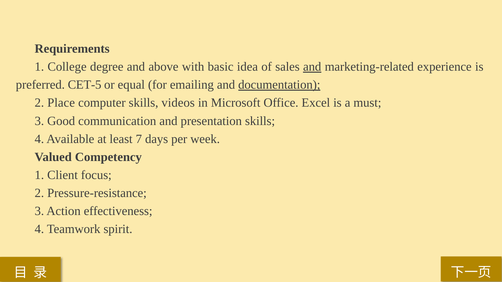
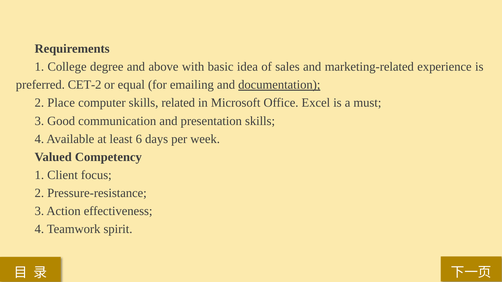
and at (312, 67) underline: present -> none
CET-5: CET-5 -> CET-2
videos: videos -> related
7: 7 -> 6
